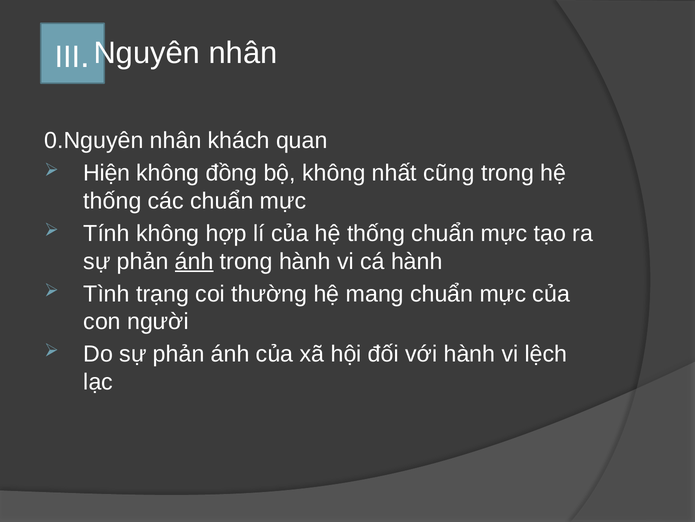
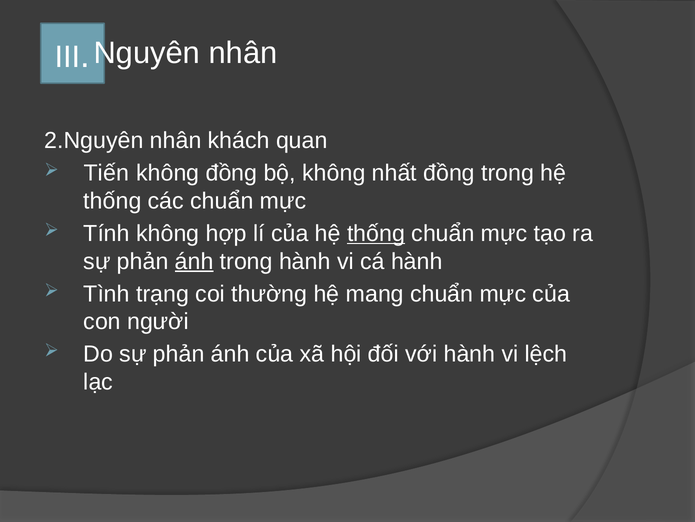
0.Nguyên: 0.Nguyên -> 2.Nguyên
Hiện: Hiện -> Tiến
nhất cũng: cũng -> đồng
thống at (376, 233) underline: none -> present
